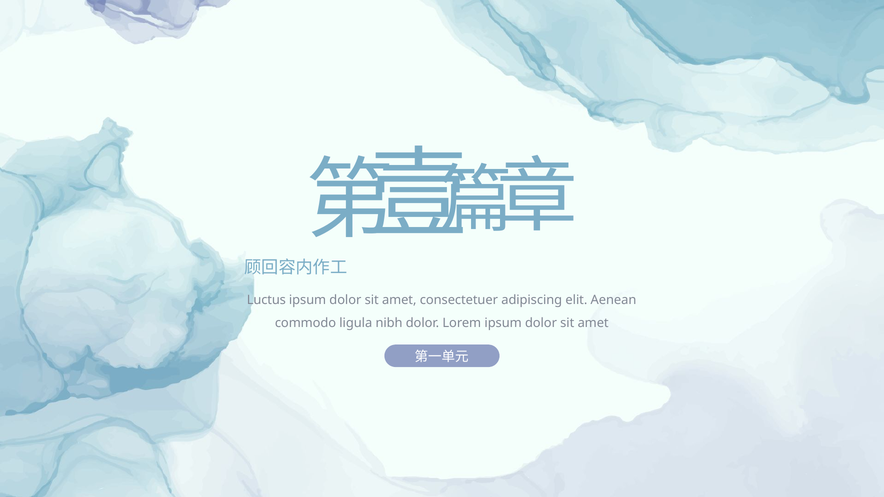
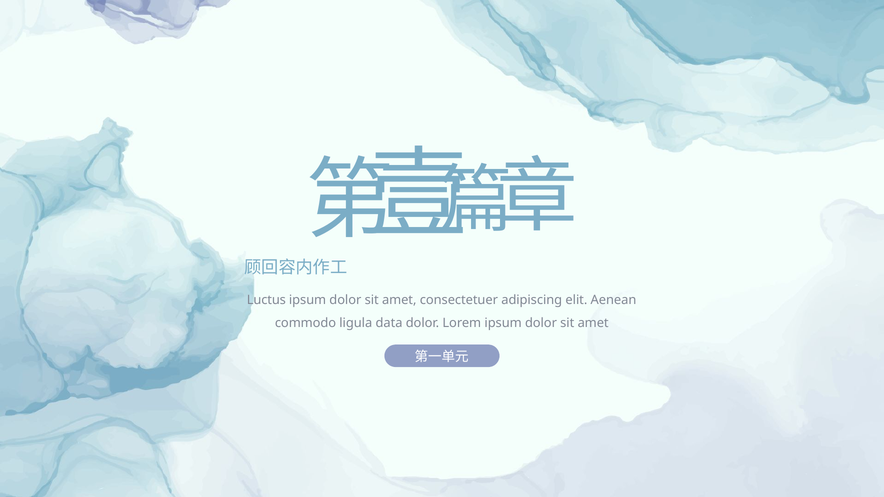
nibh: nibh -> data
